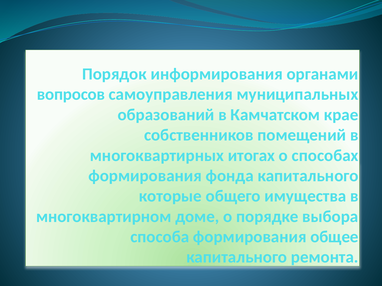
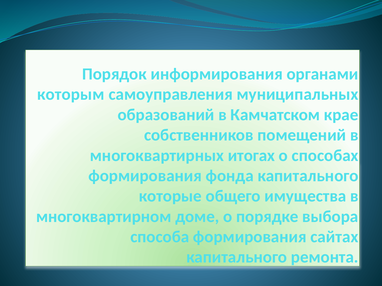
вопросов: вопросов -> которым
общее: общее -> сайтах
